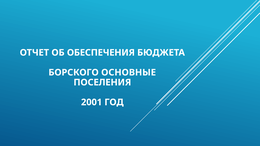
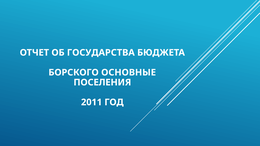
ОБЕСПЕЧЕНИЯ: ОБЕСПЕЧЕНИЯ -> ГОСУДАРСТВА
2001: 2001 -> 2011
